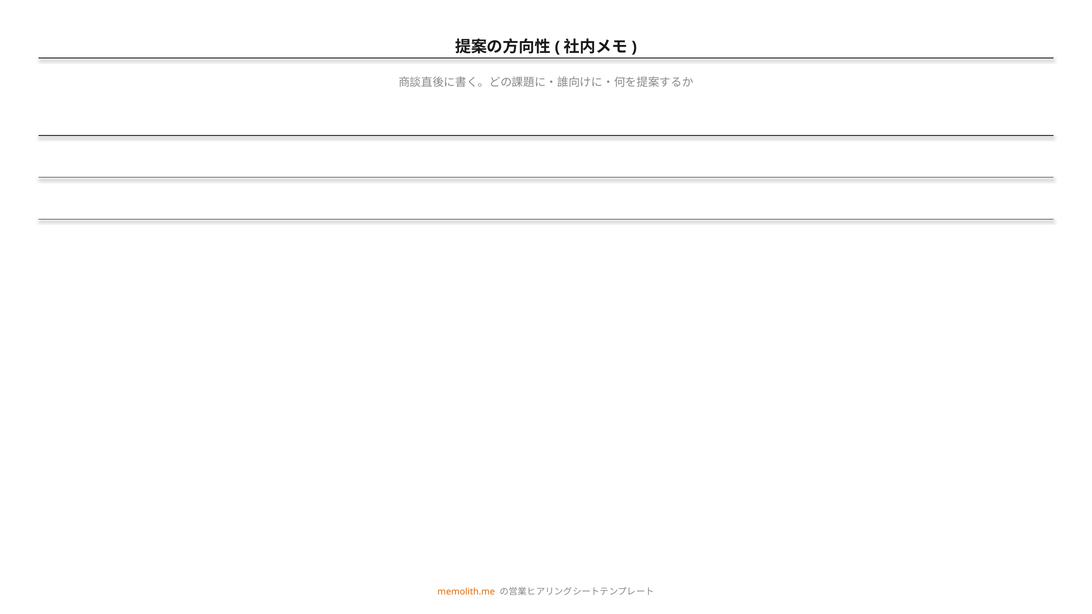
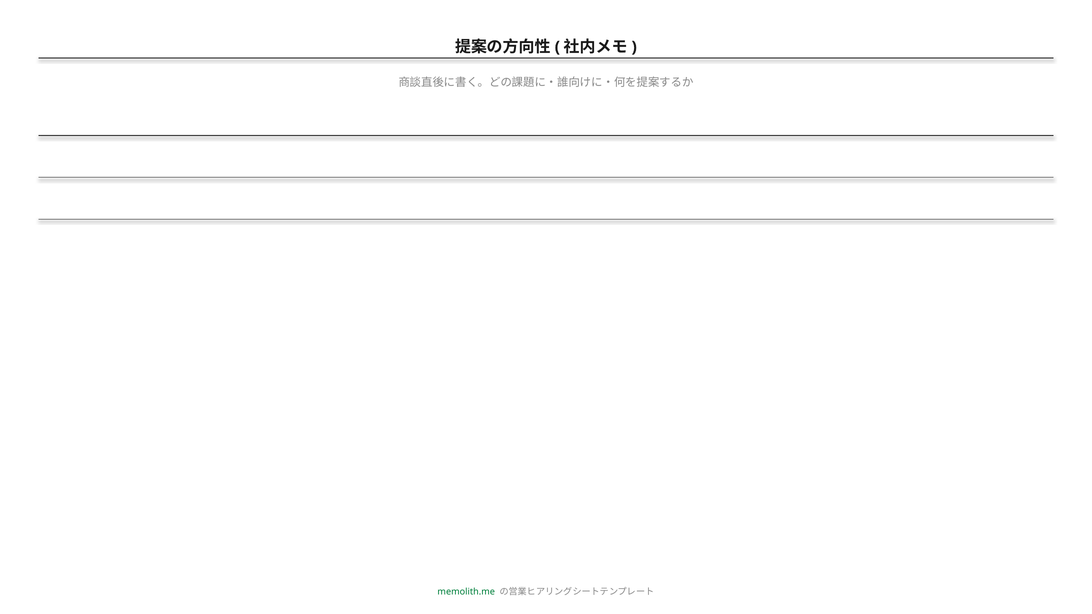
memolith.me colour: orange -> green
